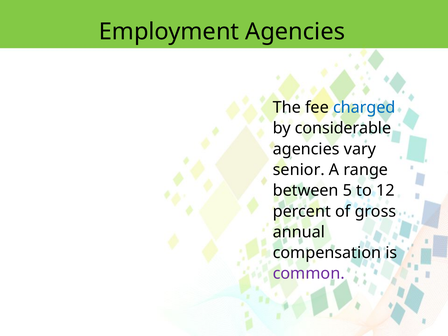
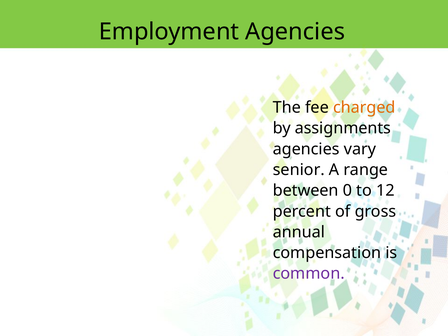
charged colour: blue -> orange
considerable: considerable -> assignments
5: 5 -> 0
